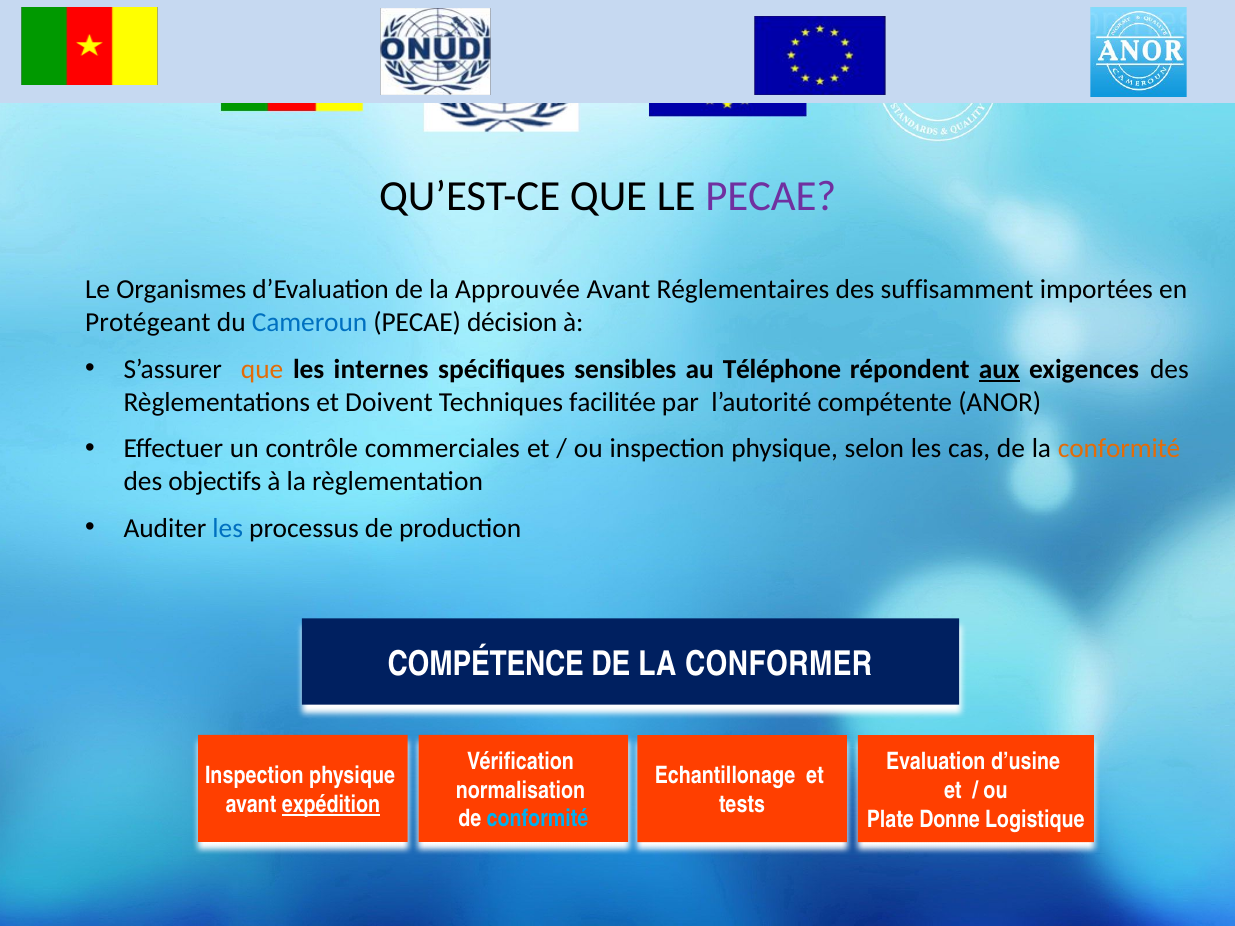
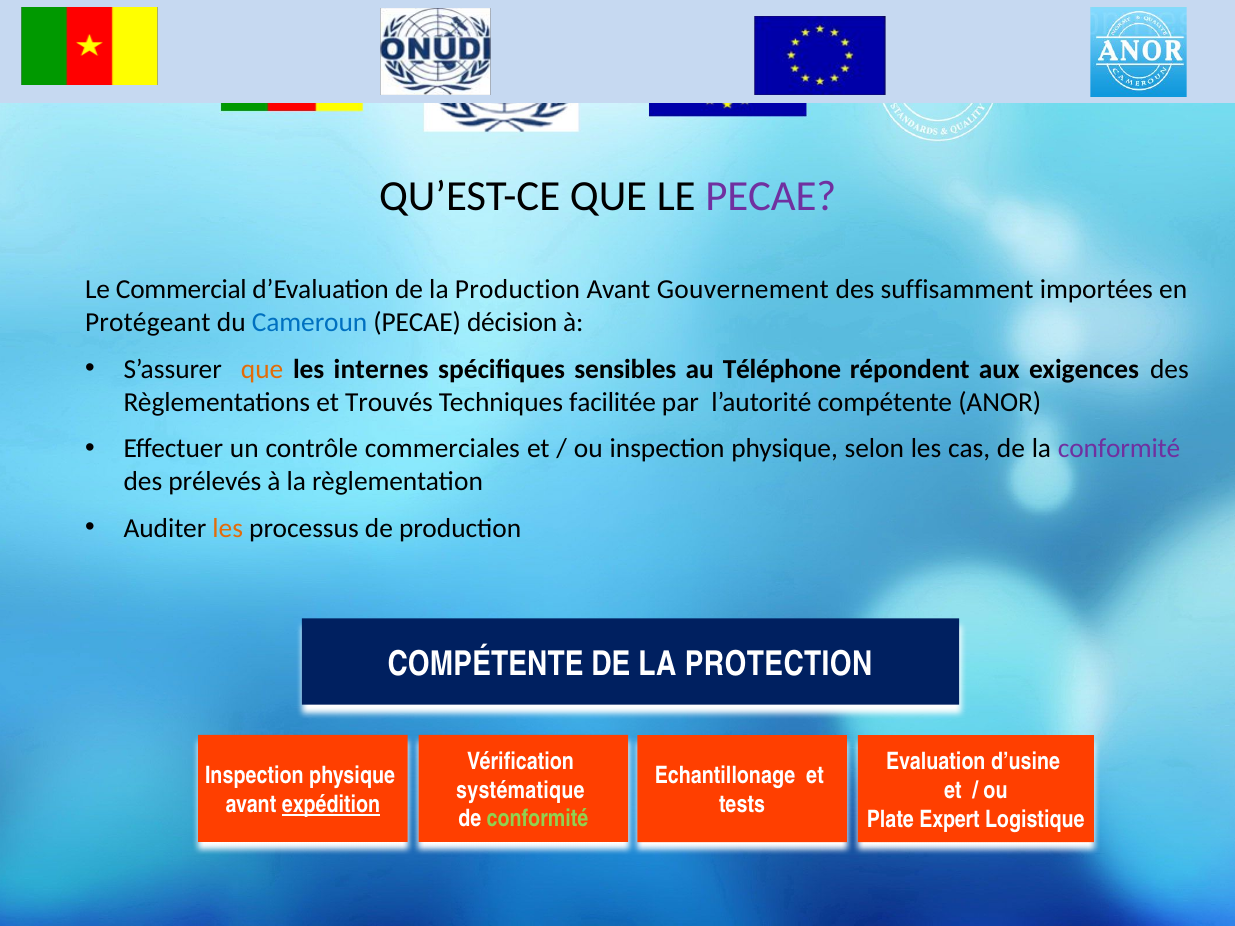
Organismes: Organismes -> Commercial
la Approuvée: Approuvée -> Production
Réglementaires: Réglementaires -> Gouvernement
aux underline: present -> none
Doivent: Doivent -> Trouvés
conformité at (1119, 449) colour: orange -> purple
objectifs: objectifs -> prélevés
les at (228, 528) colour: blue -> orange
COMPÉTENCE at (486, 664): COMPÉTENCE -> COMPÉTENTE
CONFORMER: CONFORMER -> PROTECTION
normalisation: normalisation -> systématique
conformité at (538, 819) colour: light blue -> light green
Donne: Donne -> Expert
